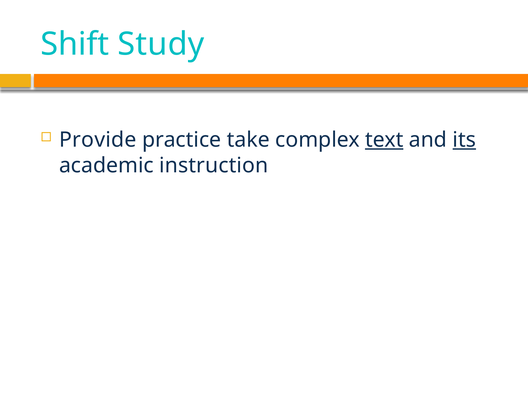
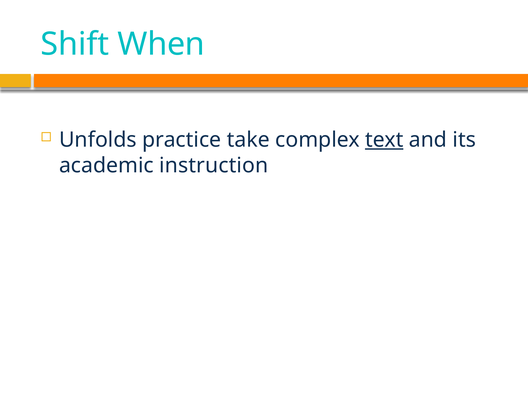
Study: Study -> When
Provide: Provide -> Unfolds
its underline: present -> none
